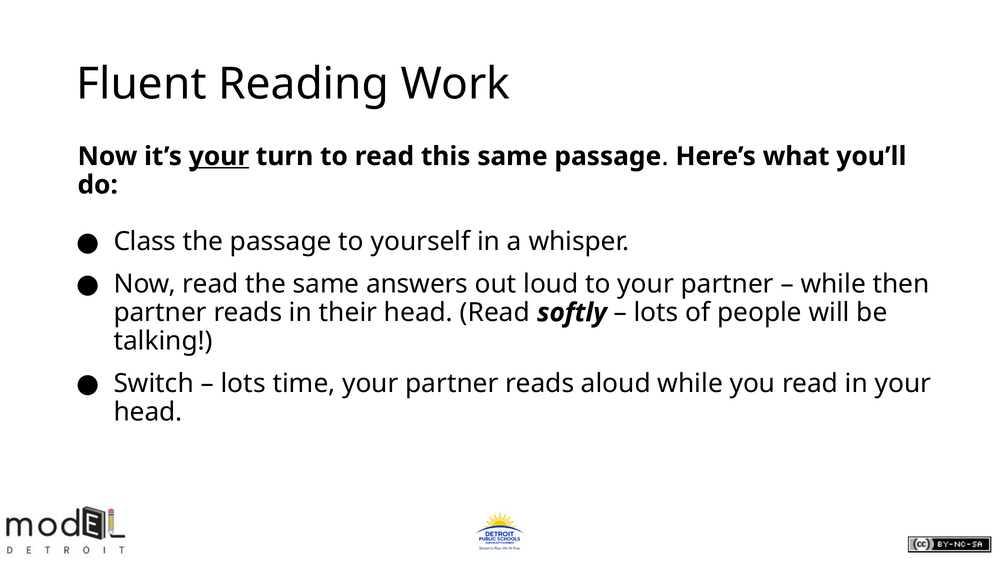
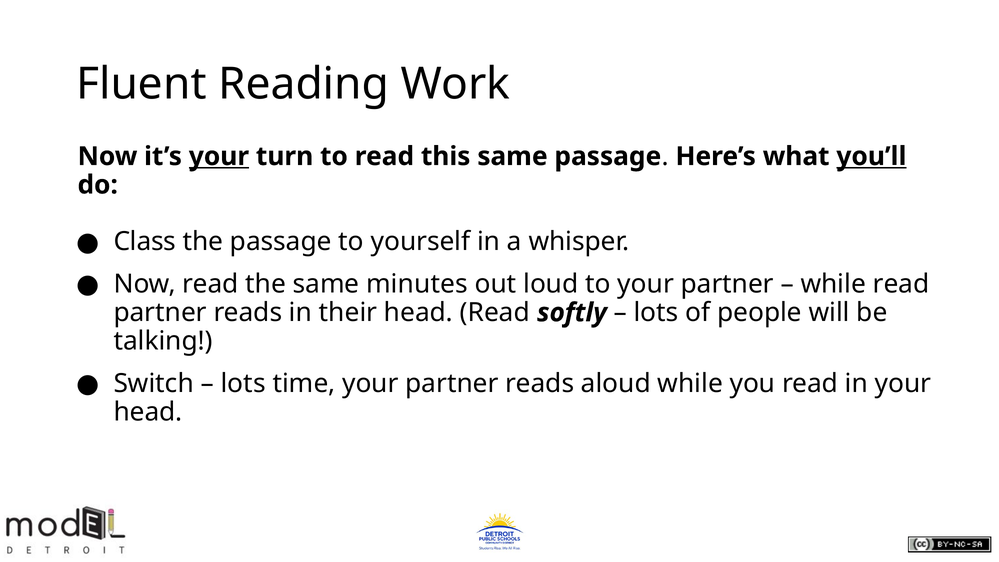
you’ll underline: none -> present
answers: answers -> minutes
while then: then -> read
